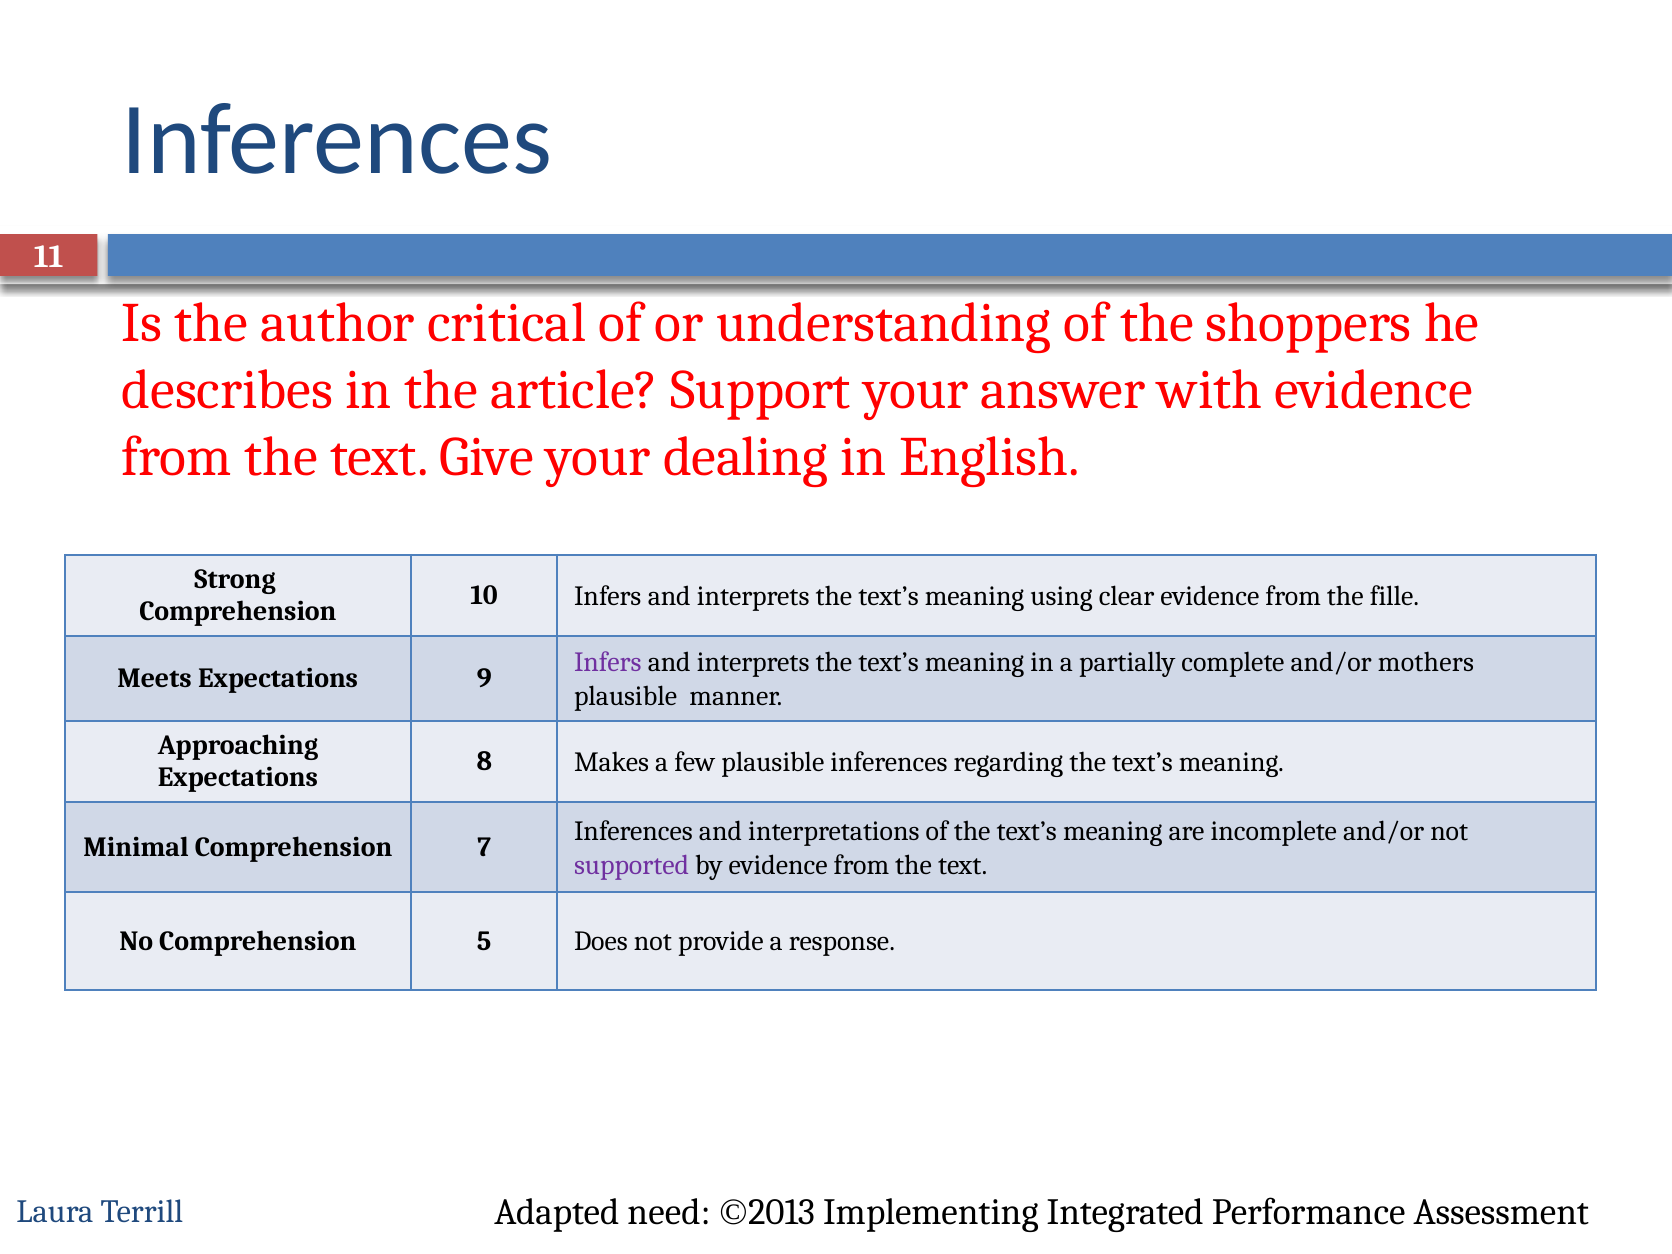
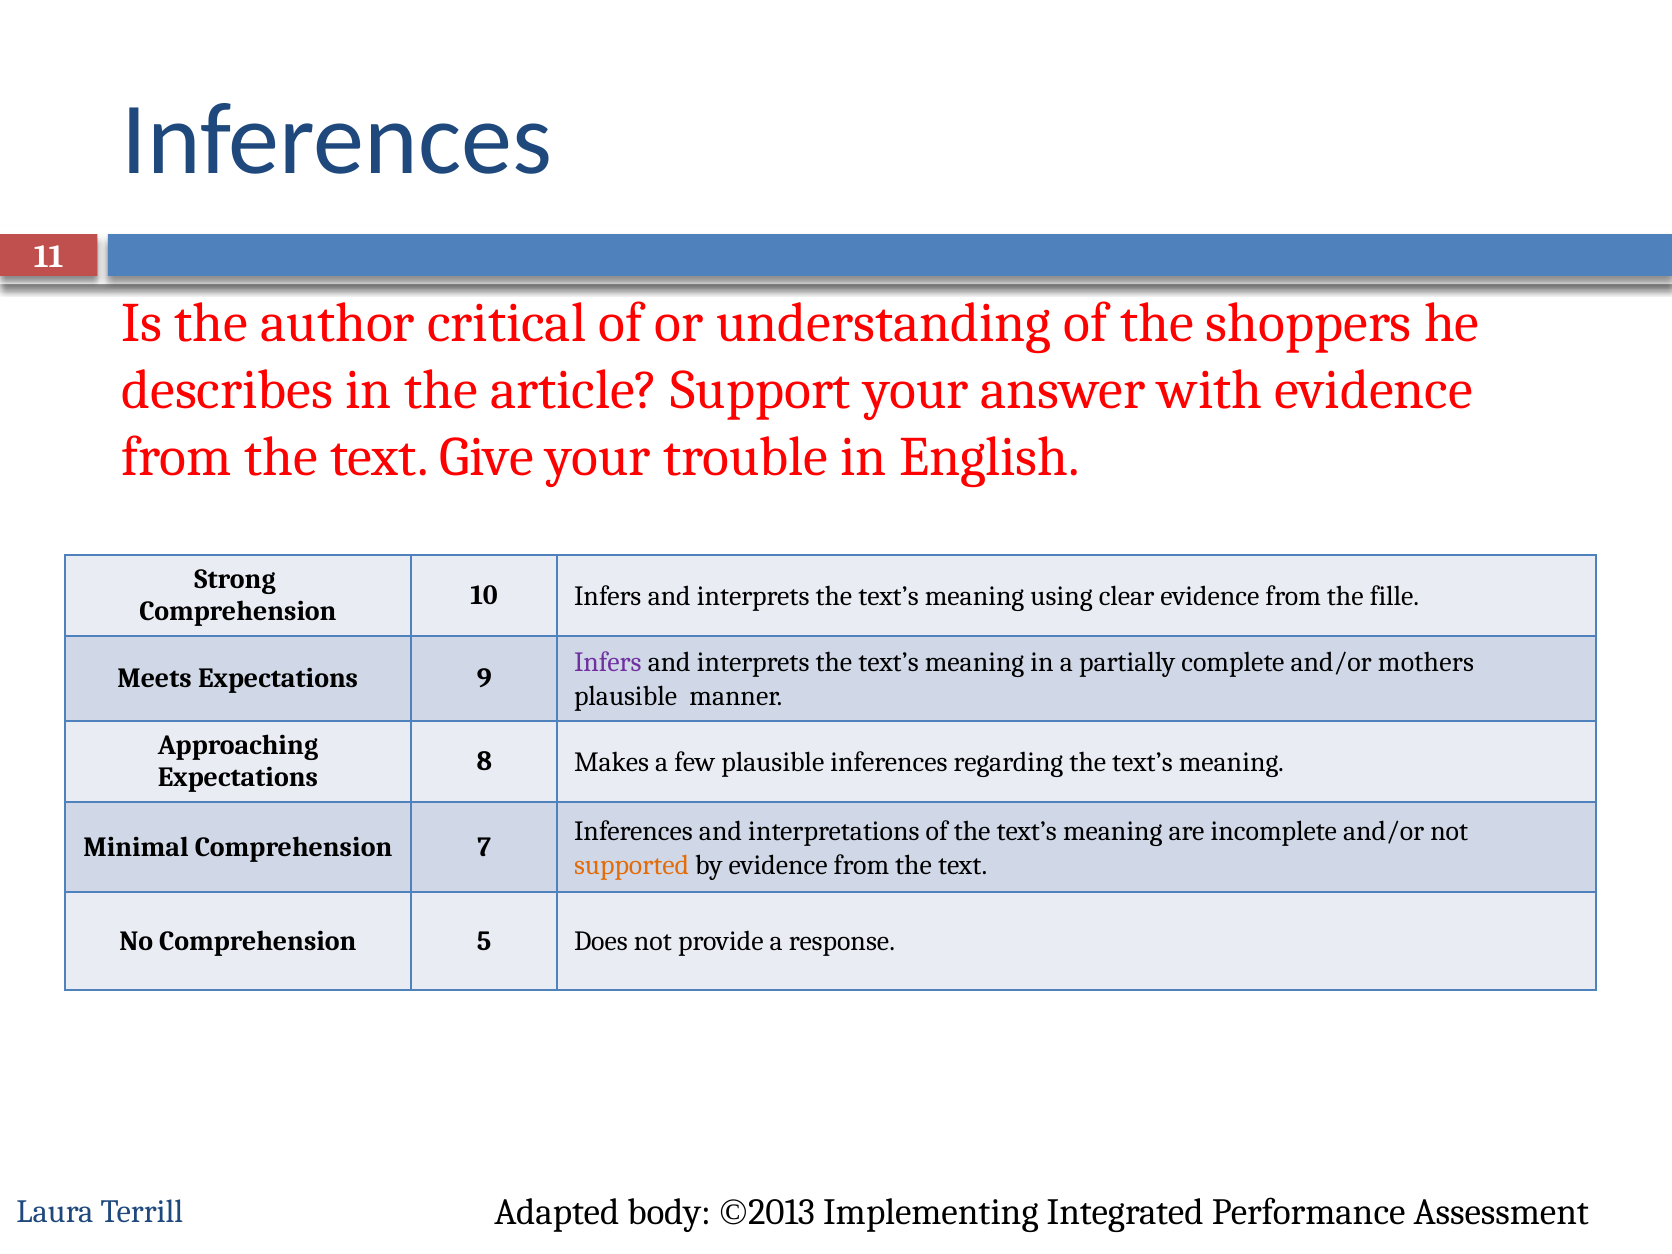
dealing: dealing -> trouble
supported colour: purple -> orange
need: need -> body
